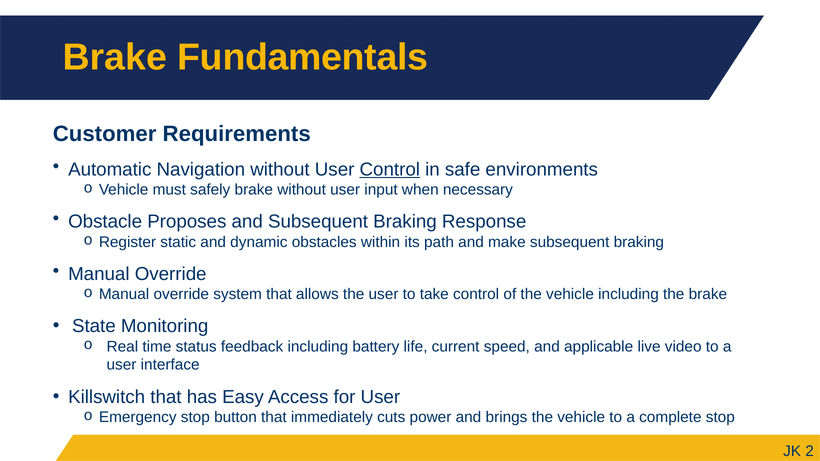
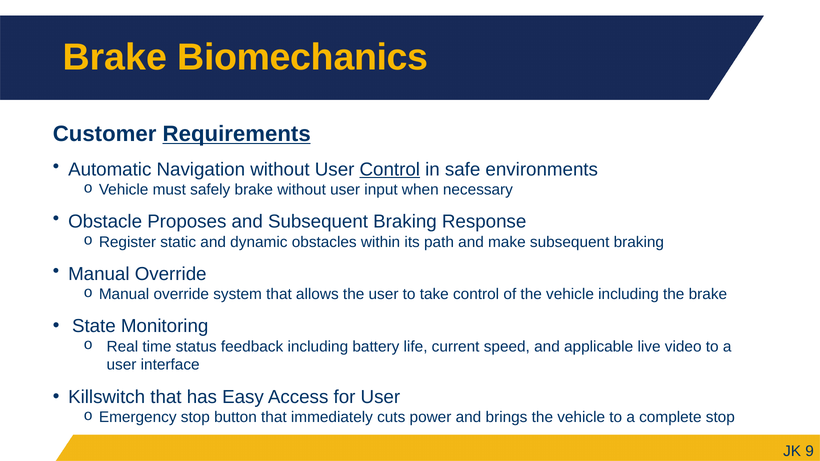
Fundamentals: Fundamentals -> Biomechanics
Requirements underline: none -> present
2: 2 -> 9
